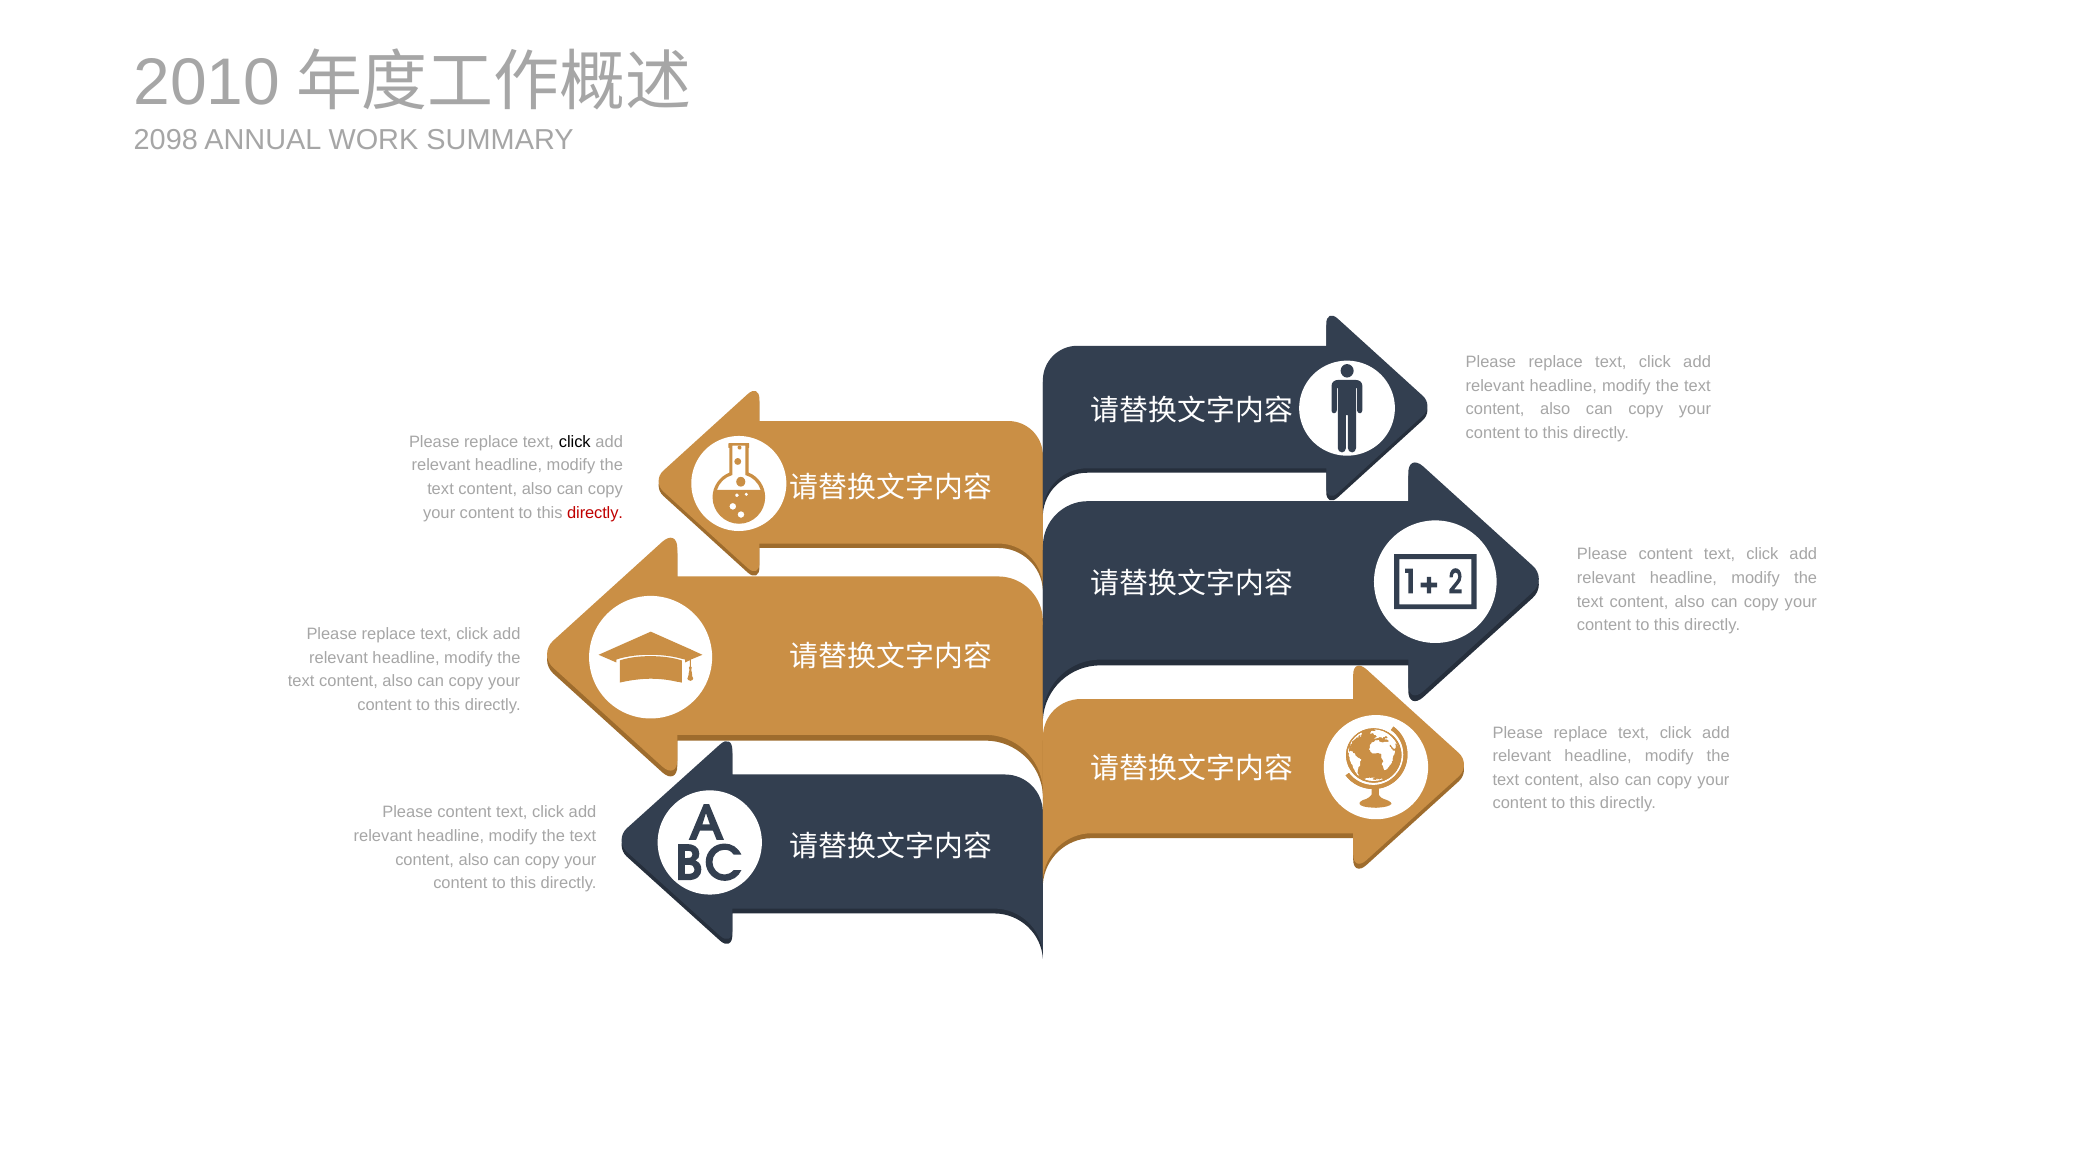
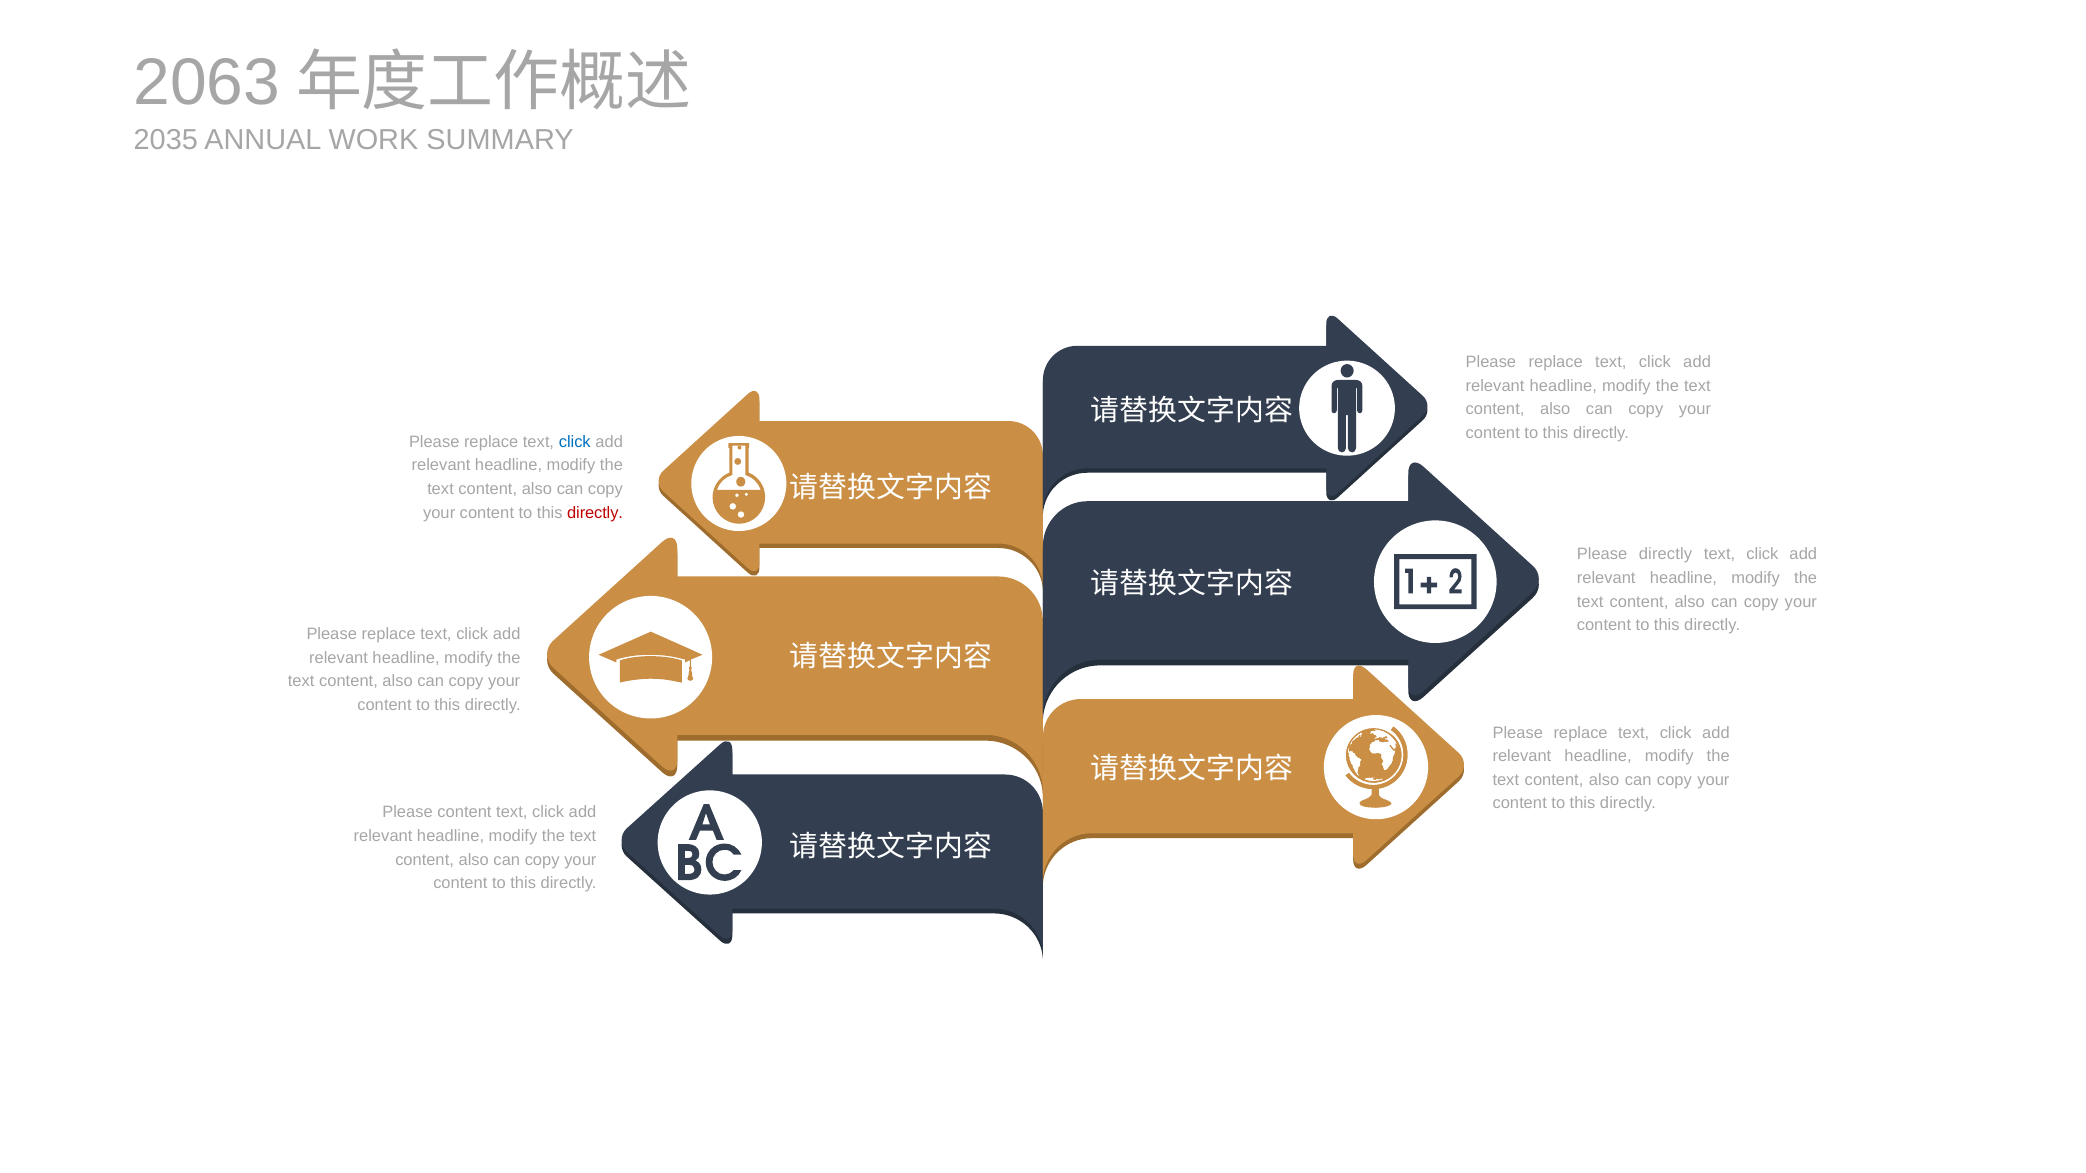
2010: 2010 -> 2063
2098: 2098 -> 2035
click at (575, 442) colour: black -> blue
content at (1666, 554): content -> directly
